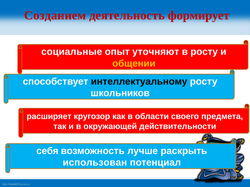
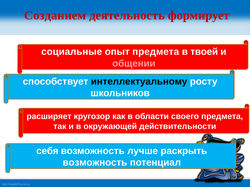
опыт уточняют: уточняют -> предмета
в росту: росту -> твоей
общении colour: yellow -> pink
использован at (95, 163): использован -> возможность
